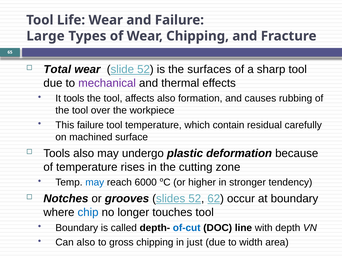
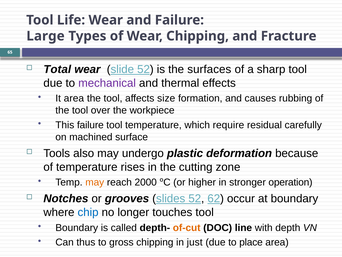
It tools: tools -> area
affects also: also -> size
contain: contain -> require
may at (95, 182) colour: blue -> orange
6000: 6000 -> 2000
tendency: tendency -> operation
of-cut colour: blue -> orange
Can also: also -> thus
width: width -> place
